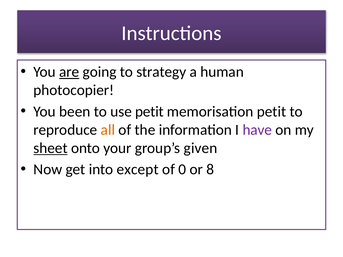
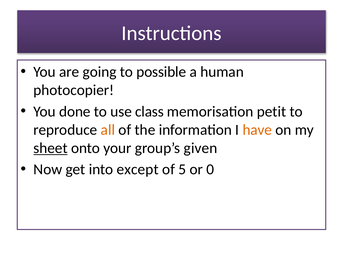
are underline: present -> none
strategy: strategy -> possible
been: been -> done
use petit: petit -> class
have colour: purple -> orange
0: 0 -> 5
8: 8 -> 0
